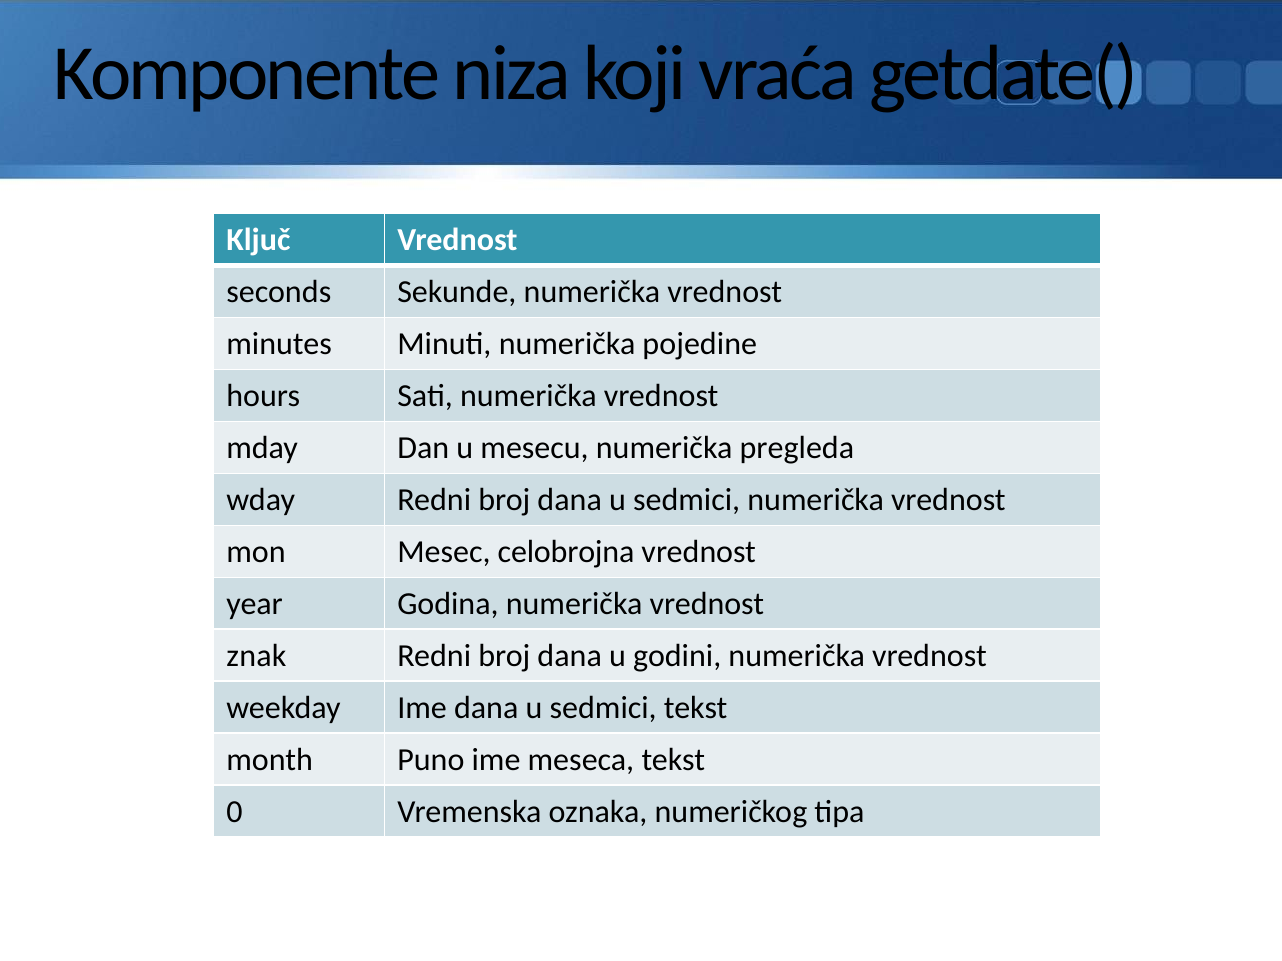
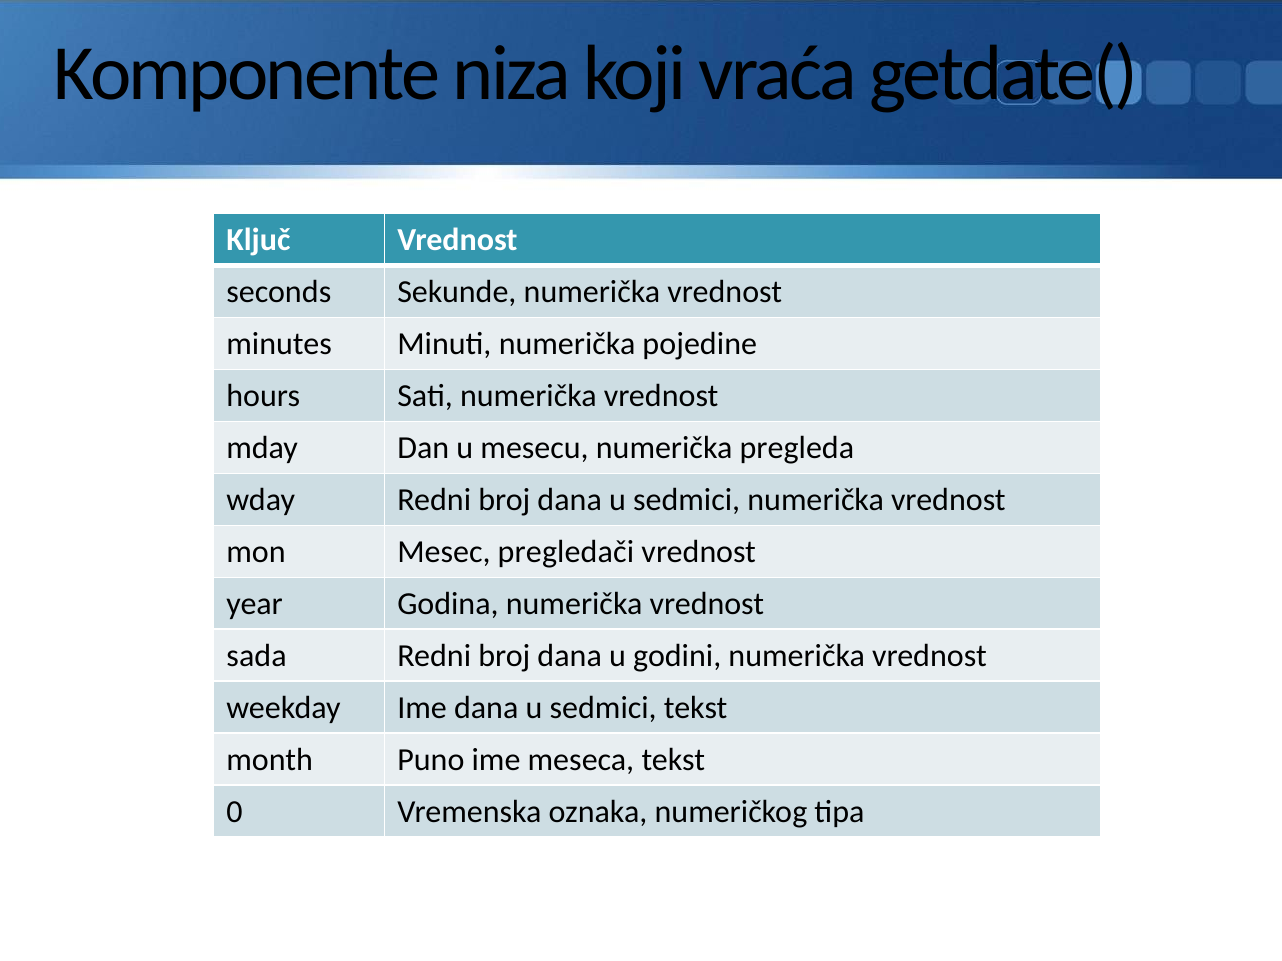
celobrojna: celobrojna -> pregledači
znak: znak -> sada
